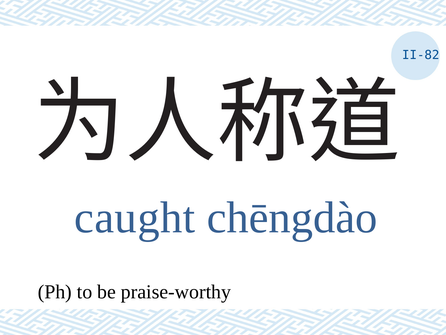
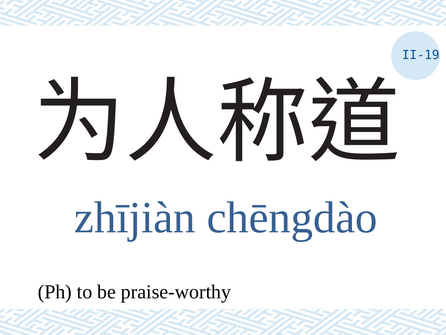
II-82: II-82 -> II-19
caught: caught -> zhījiàn
